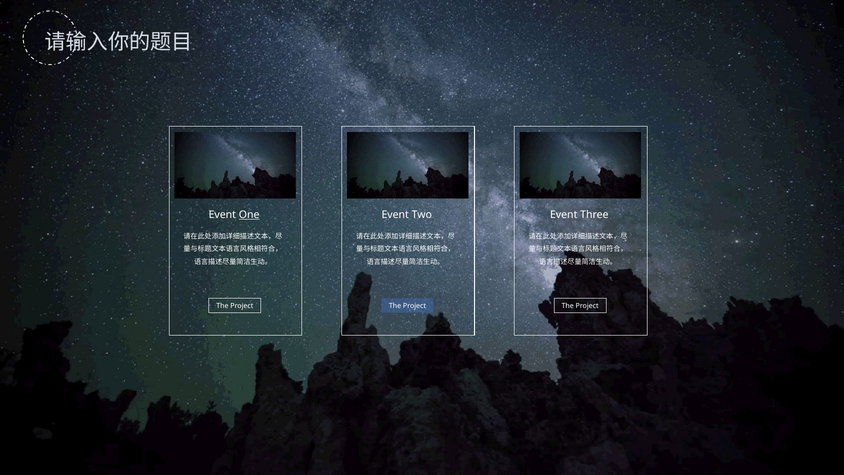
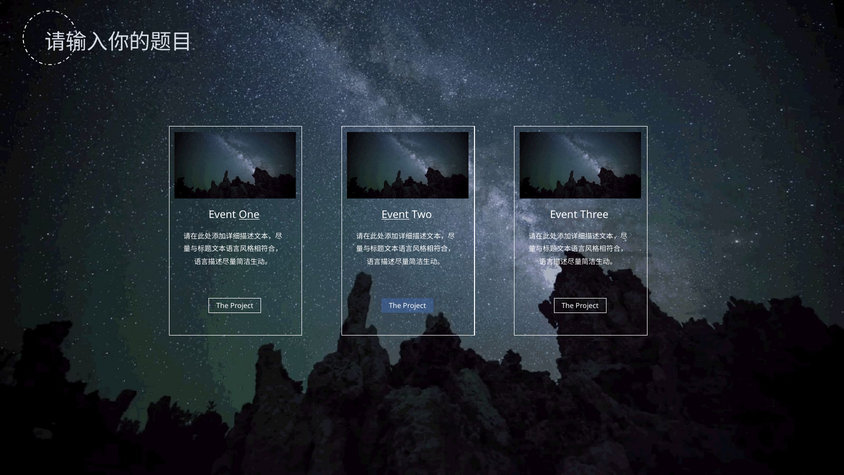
Event at (395, 215) underline: none -> present
